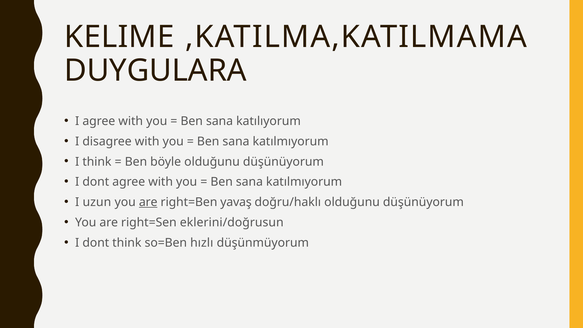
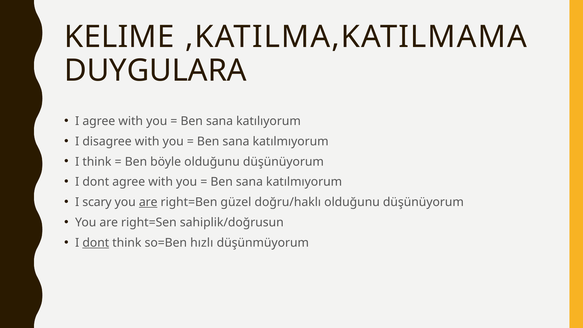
uzun: uzun -> scary
yavaş: yavaş -> güzel
eklerini/doğrusun: eklerini/doğrusun -> sahiplik/doğrusun
dont at (96, 243) underline: none -> present
